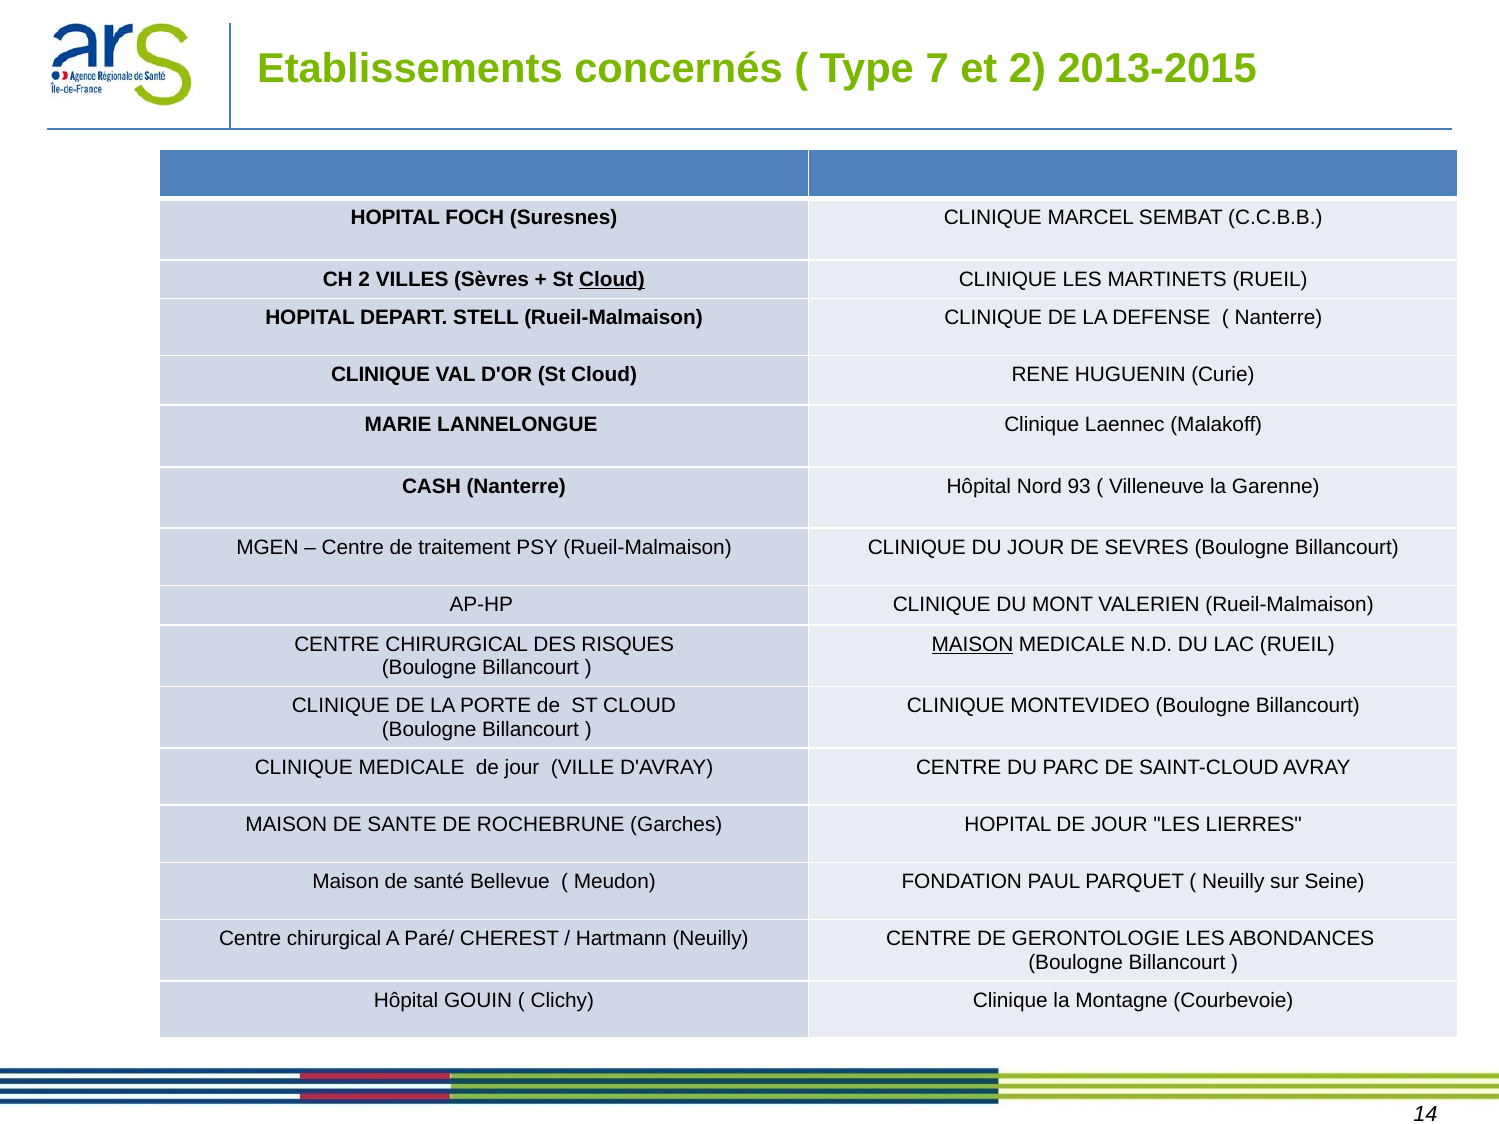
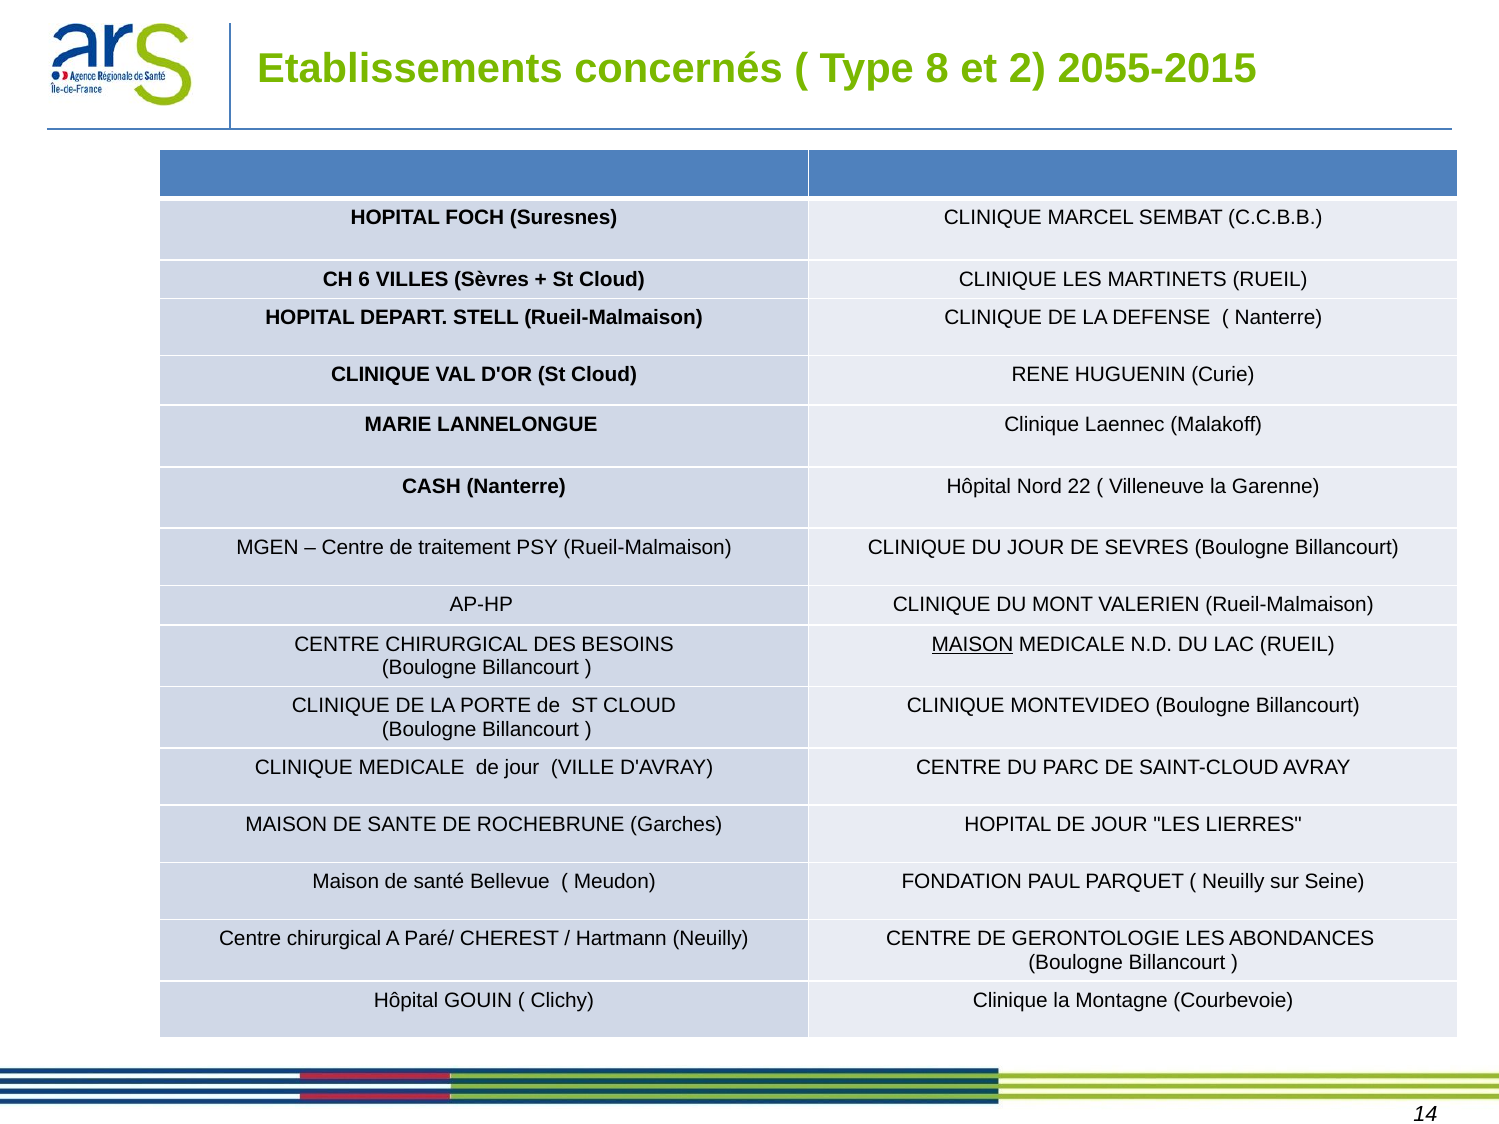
7: 7 -> 8
2013-2015: 2013-2015 -> 2055-2015
CH 2: 2 -> 6
Cloud at (612, 280) underline: present -> none
93: 93 -> 22
RISQUES: RISQUES -> BESOINS
